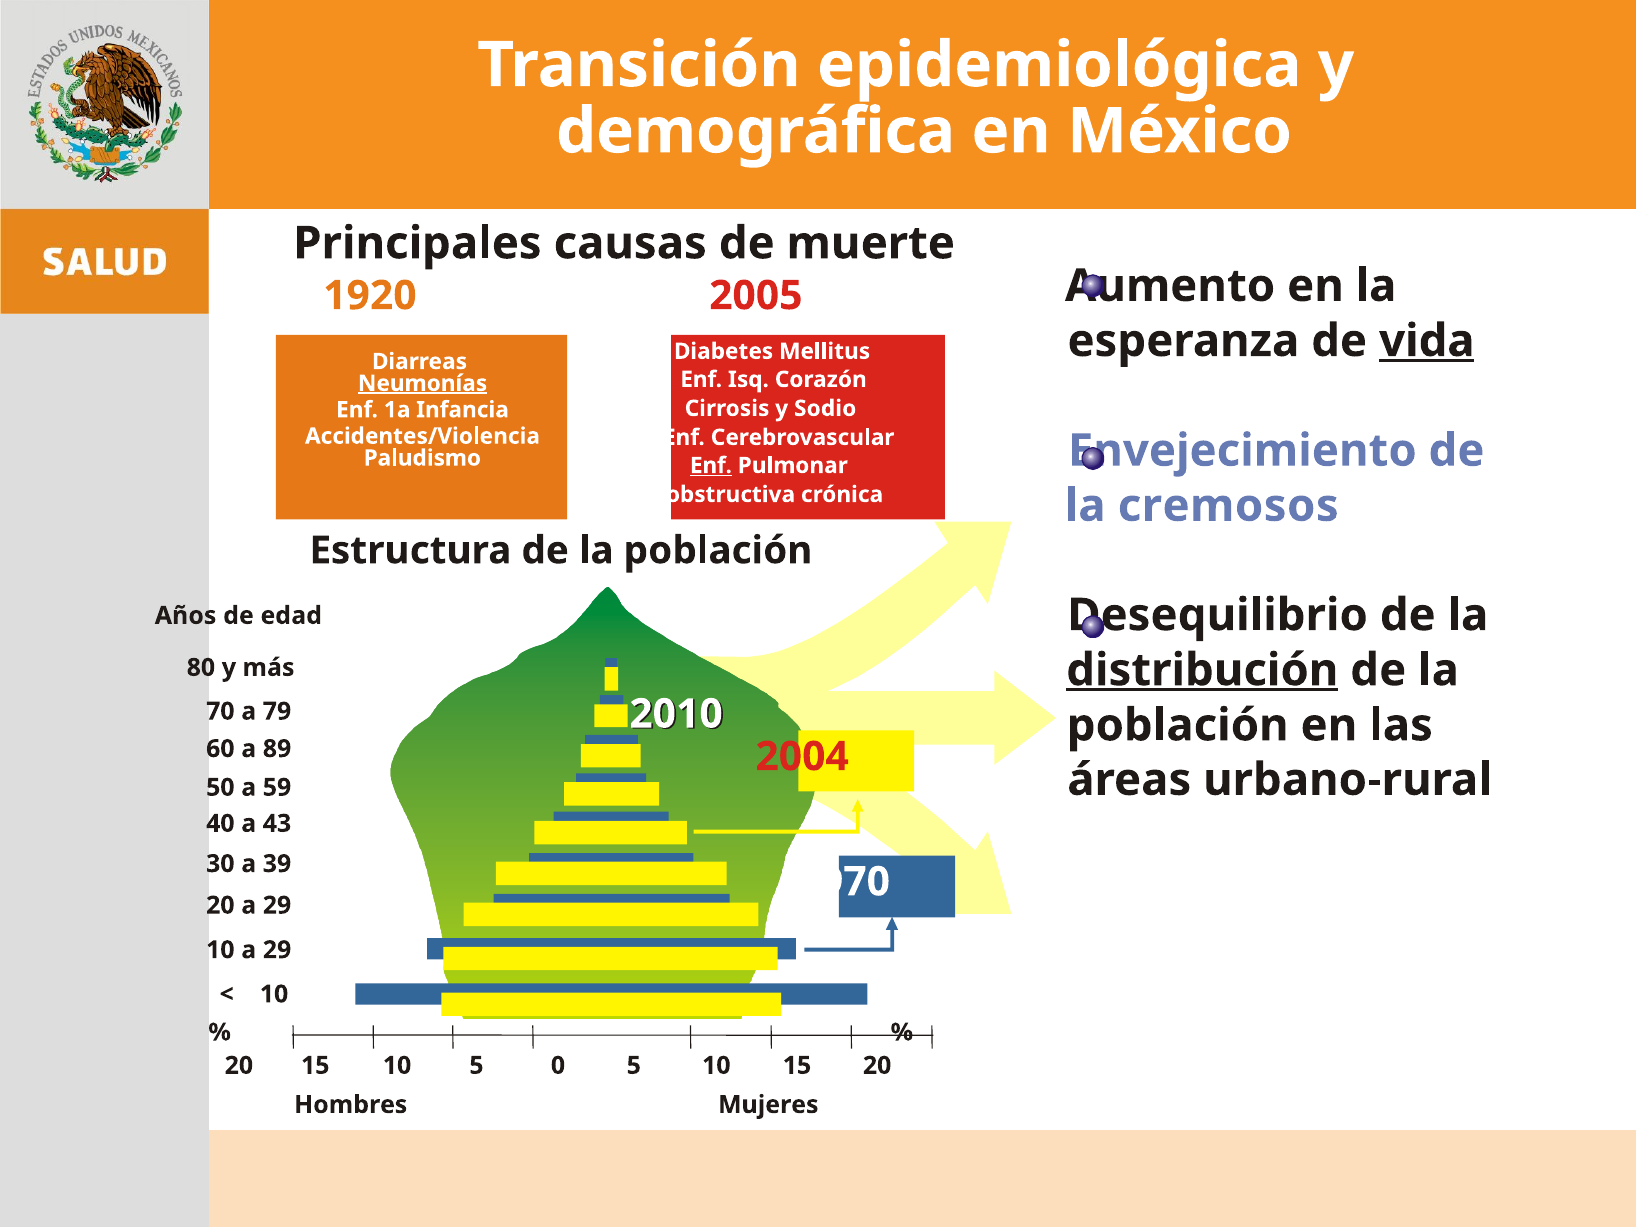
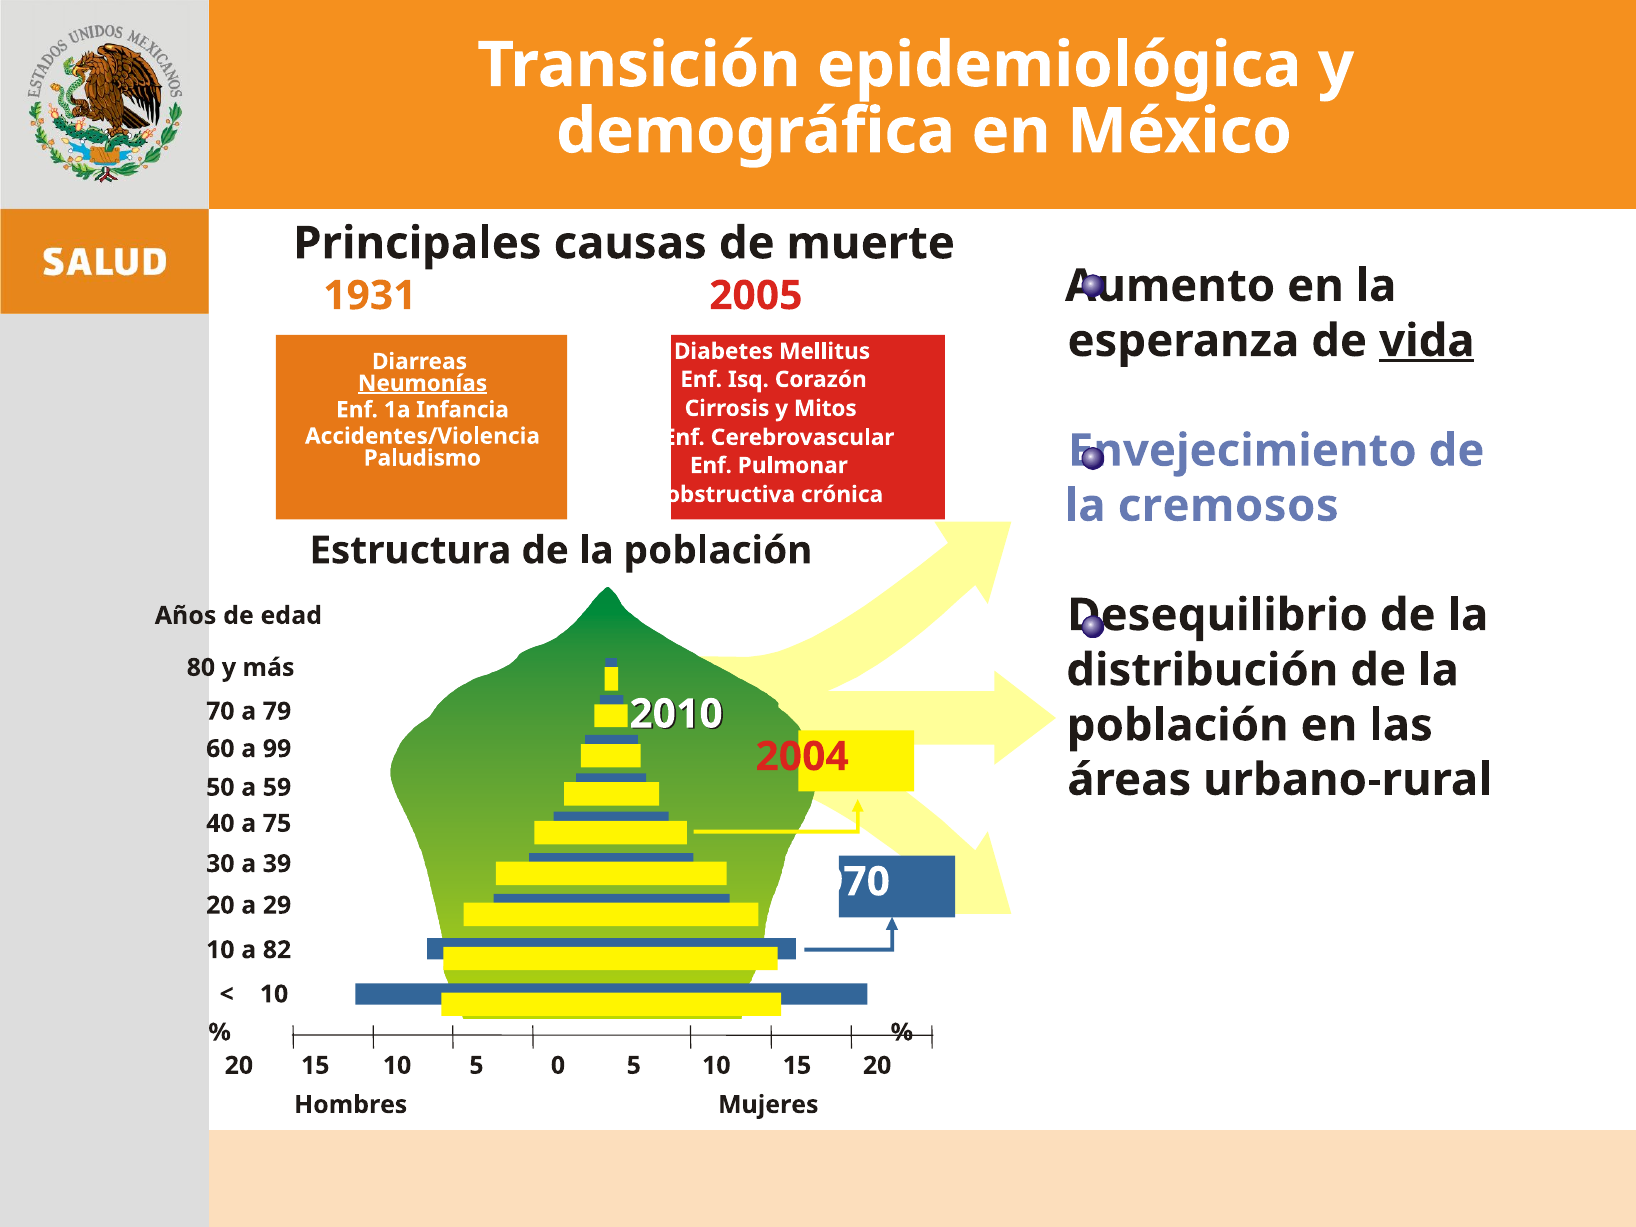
1920: 1920 -> 1931
Sodio: Sodio -> Mitos
Enf at (711, 466) underline: present -> none
distribución underline: present -> none
89: 89 -> 99
43: 43 -> 75
10 a 29: 29 -> 82
